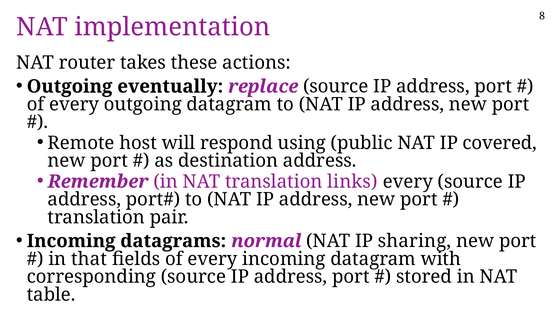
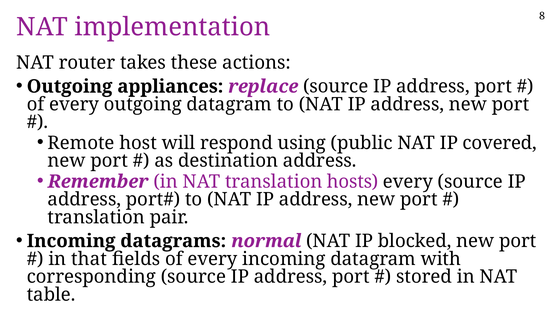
eventually: eventually -> appliances
links: links -> hosts
sharing: sharing -> blocked
